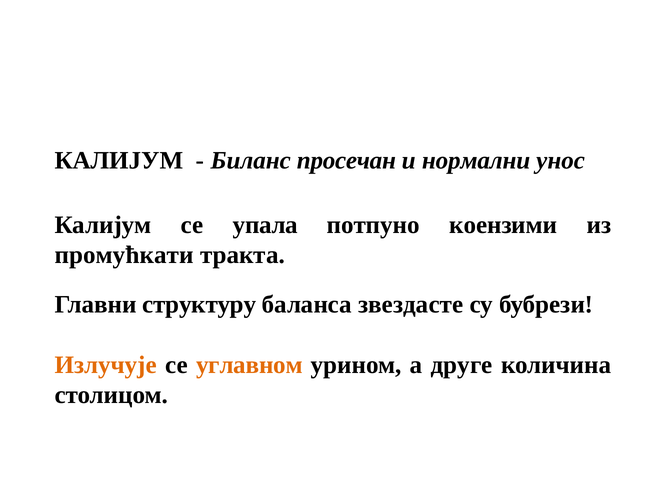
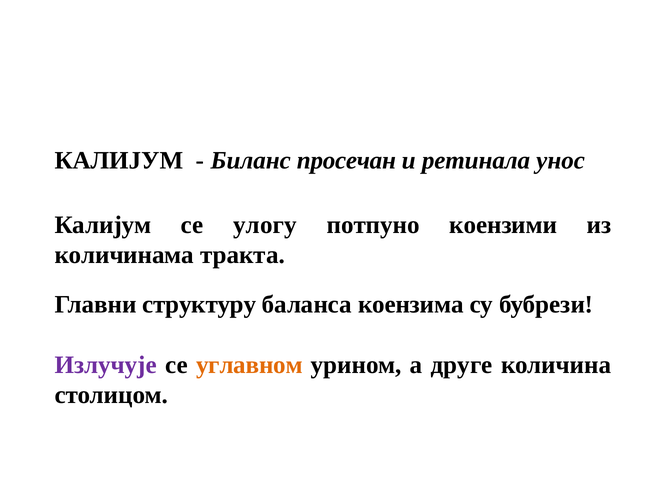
нормални: нормални -> ретинала
упала: упала -> улогу
промућкати: промућкати -> количинама
звездасте: звездасте -> коензима
Излучује colour: orange -> purple
